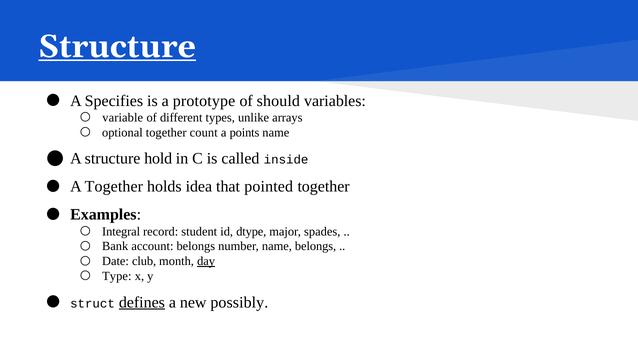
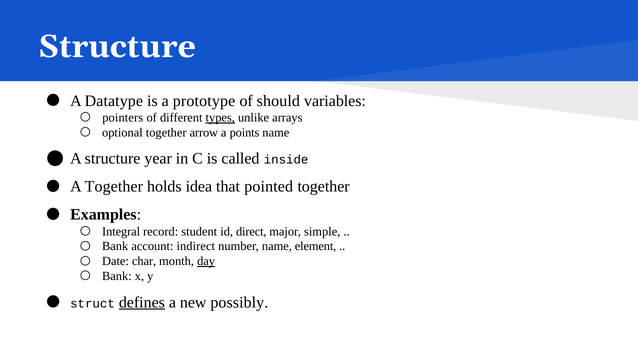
Structure at (117, 46) underline: present -> none
Specifies: Specifies -> Datatype
variable: variable -> pointers
types underline: none -> present
count: count -> arrow
hold: hold -> year
dtype: dtype -> direct
spades: spades -> simple
account belongs: belongs -> indirect
name belongs: belongs -> element
club: club -> char
Type at (117, 276): Type -> Bank
